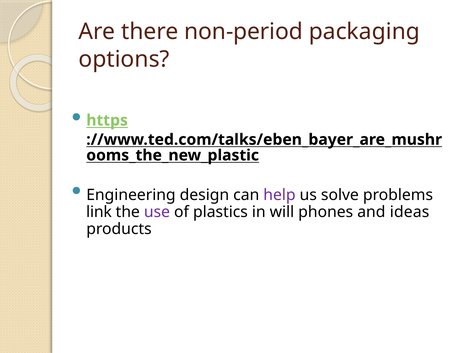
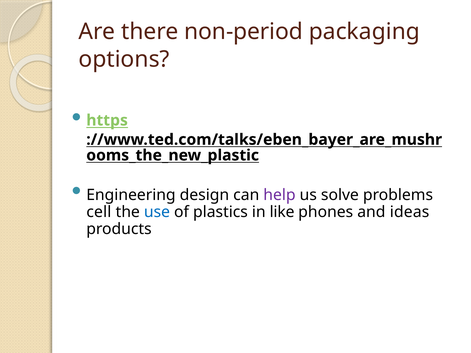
link: link -> cell
use colour: purple -> blue
will: will -> like
